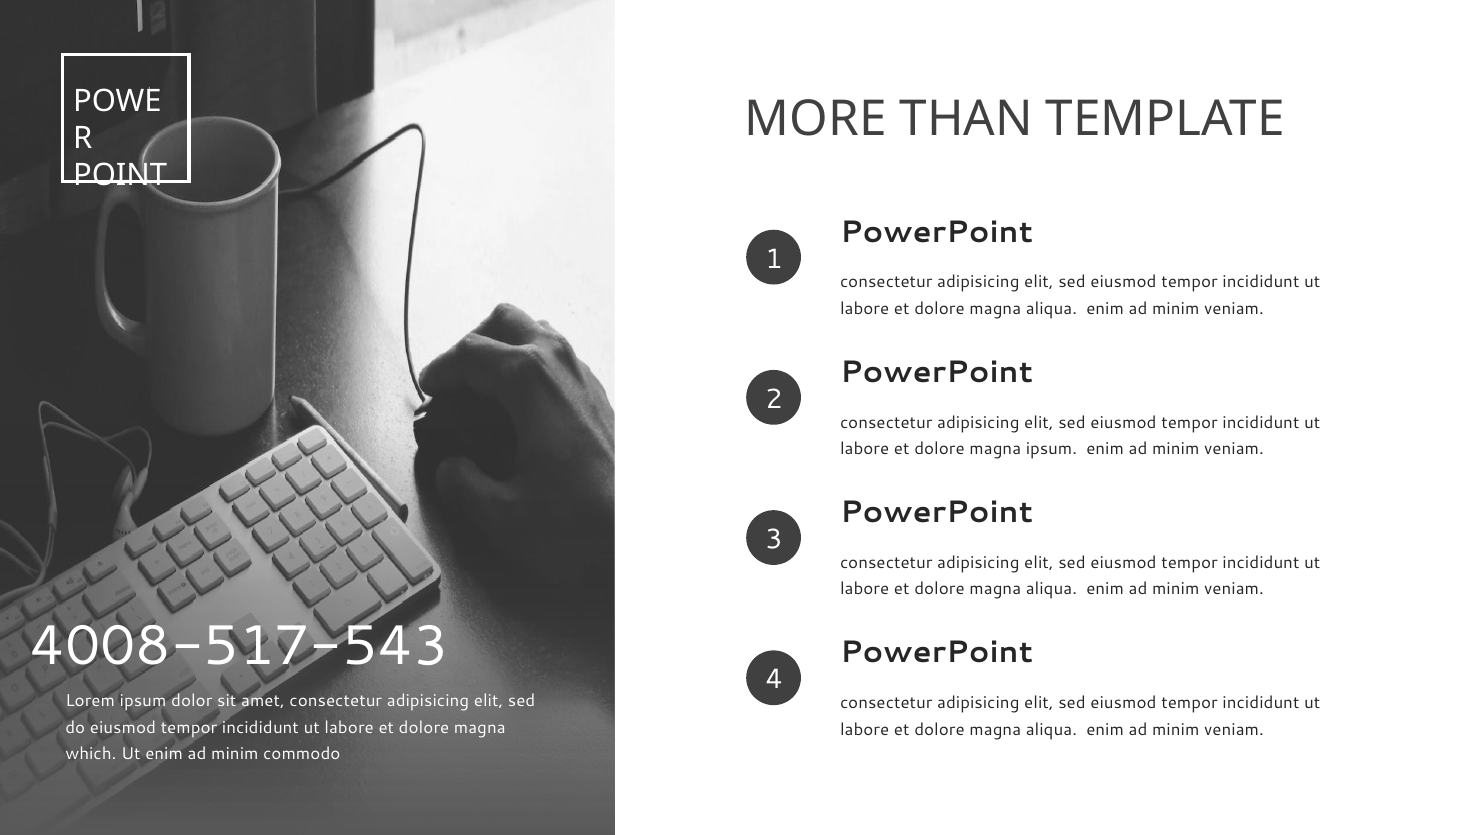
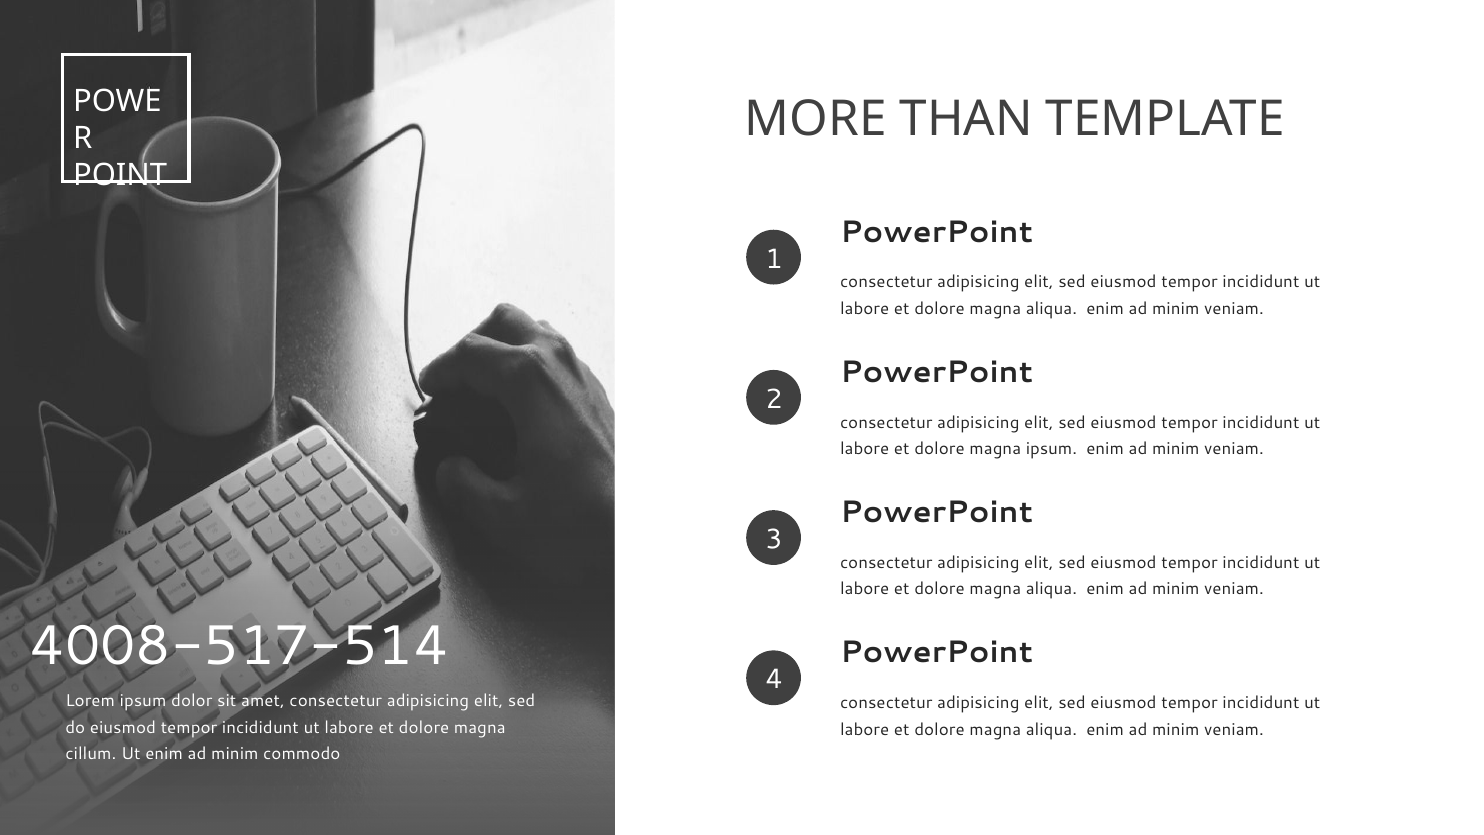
4008-517-543: 4008-517-543 -> 4008-517-514
which: which -> cillum
